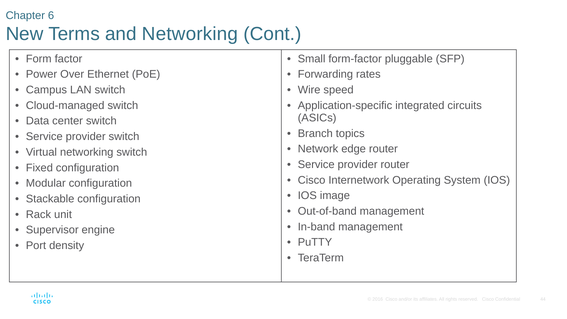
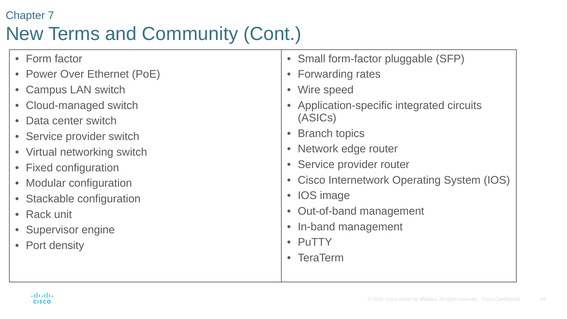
6: 6 -> 7
and Networking: Networking -> Community
